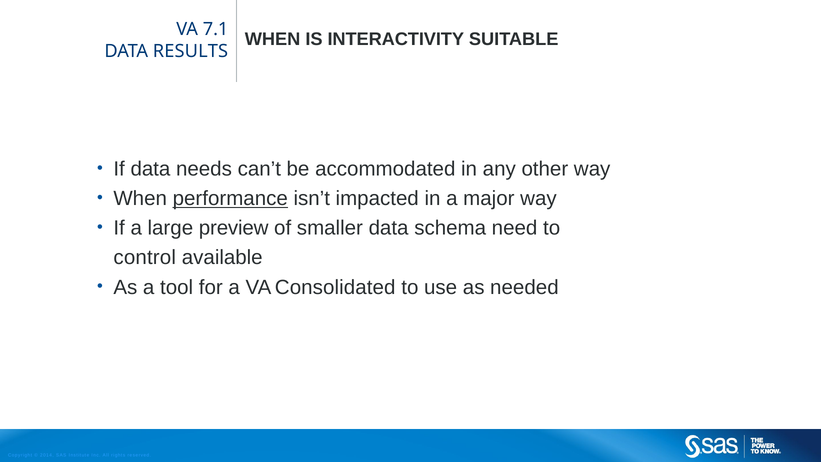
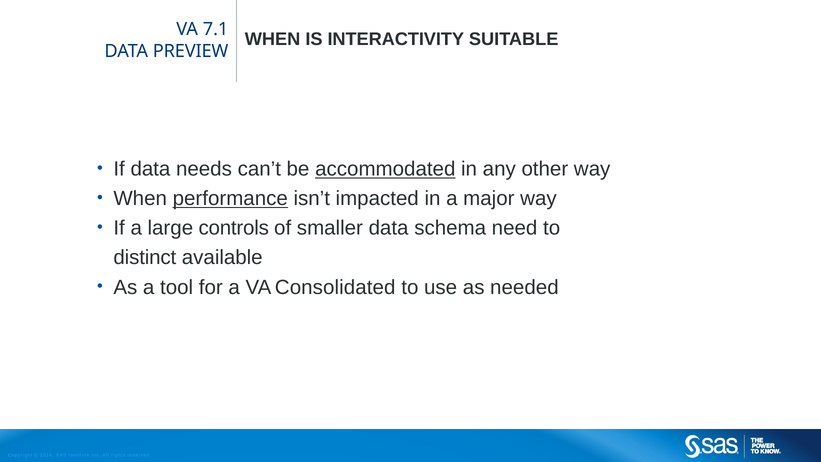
RESULTS: RESULTS -> PREVIEW
accommodated underline: none -> present
preview: preview -> controls
control: control -> distinct
